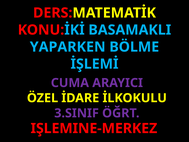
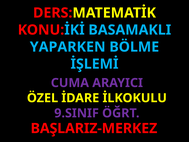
3.SINIF: 3.SINIF -> 9.SINIF
IŞLEMINE-MERKEZ: IŞLEMINE-MERKEZ -> BAŞLARIZ-MERKEZ
